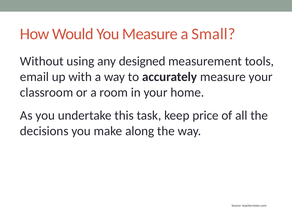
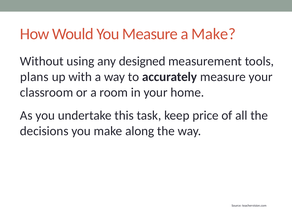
a Small: Small -> Make
email: email -> plans
